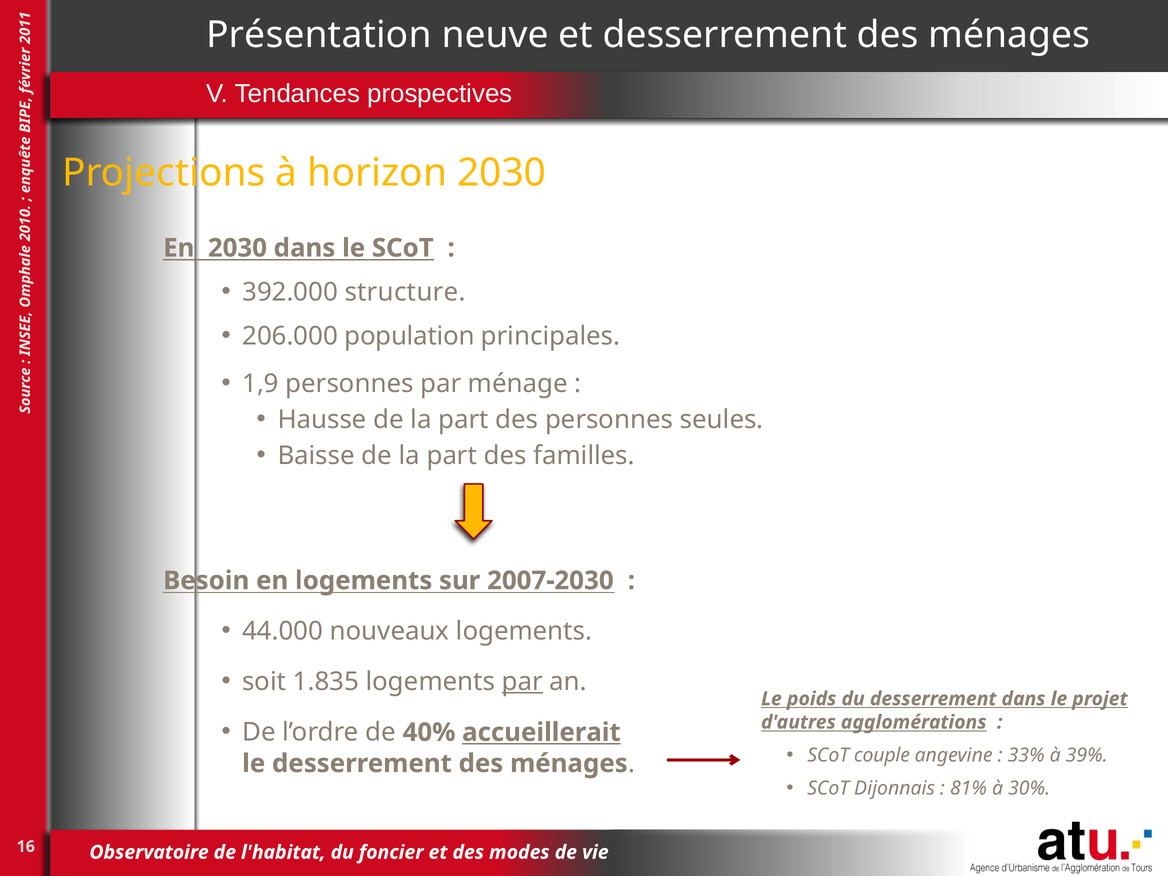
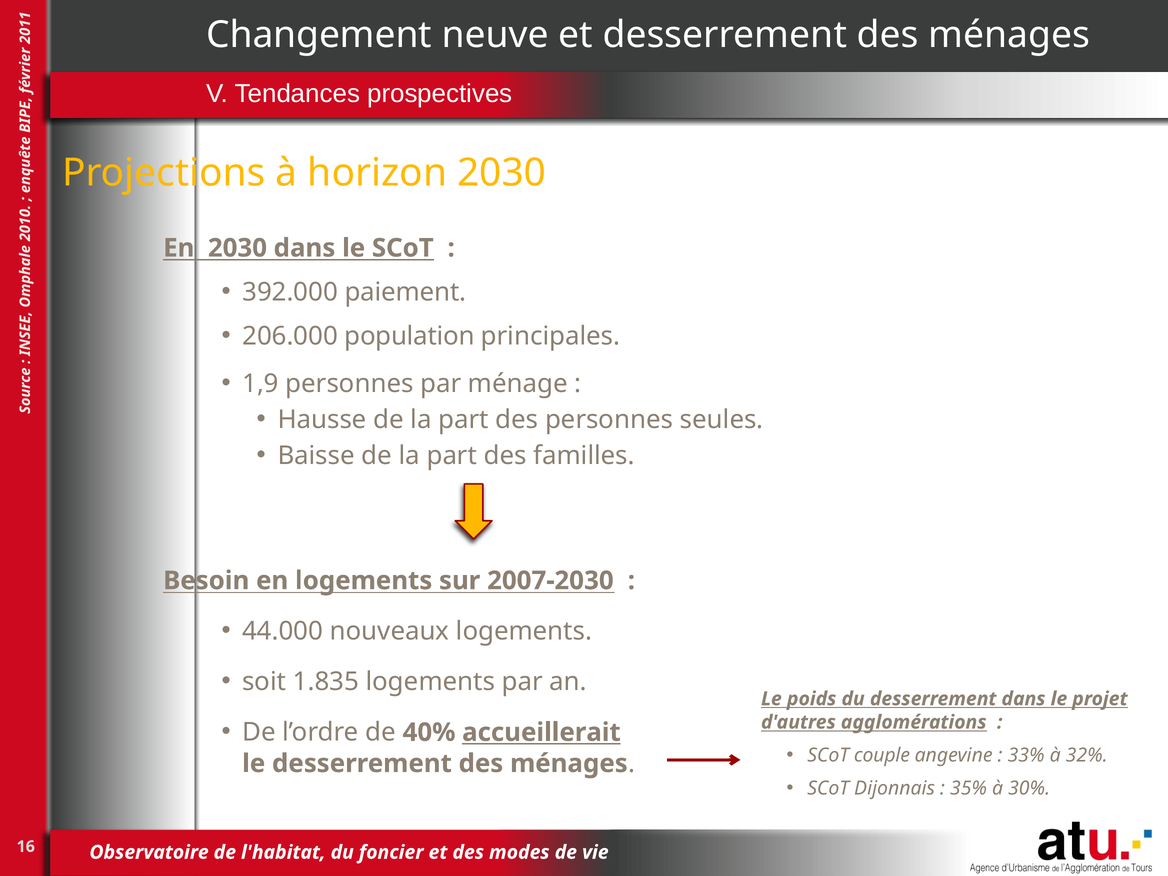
Présentation: Présentation -> Changement
structure: structure -> paiement
par at (522, 682) underline: present -> none
39%: 39% -> 32%
81%: 81% -> 35%
